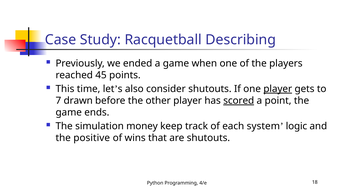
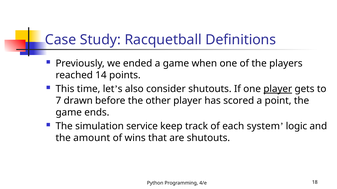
Describing: Describing -> Definitions
45: 45 -> 14
scored underline: present -> none
money: money -> service
positive: positive -> amount
